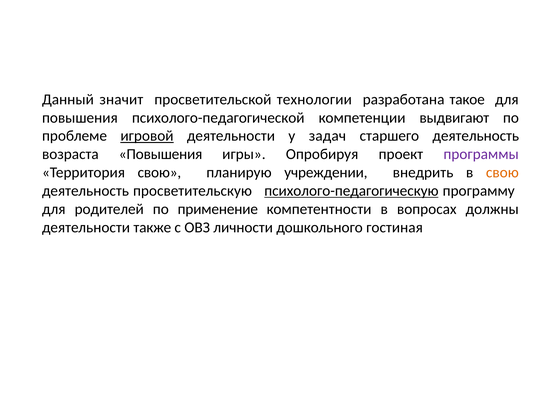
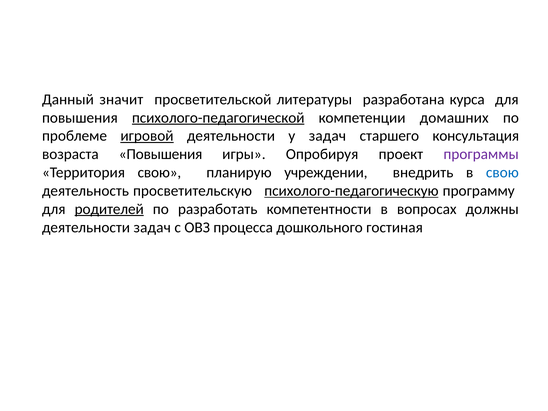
технологии: технологии -> литературы
такое: такое -> курса
психолого-педагогической underline: none -> present
выдвигают: выдвигают -> домашних
старшего деятельность: деятельность -> консультация
свою at (502, 173) colour: orange -> blue
родителей underline: none -> present
применение: применение -> разработать
деятельности также: также -> задач
личности: личности -> процесса
